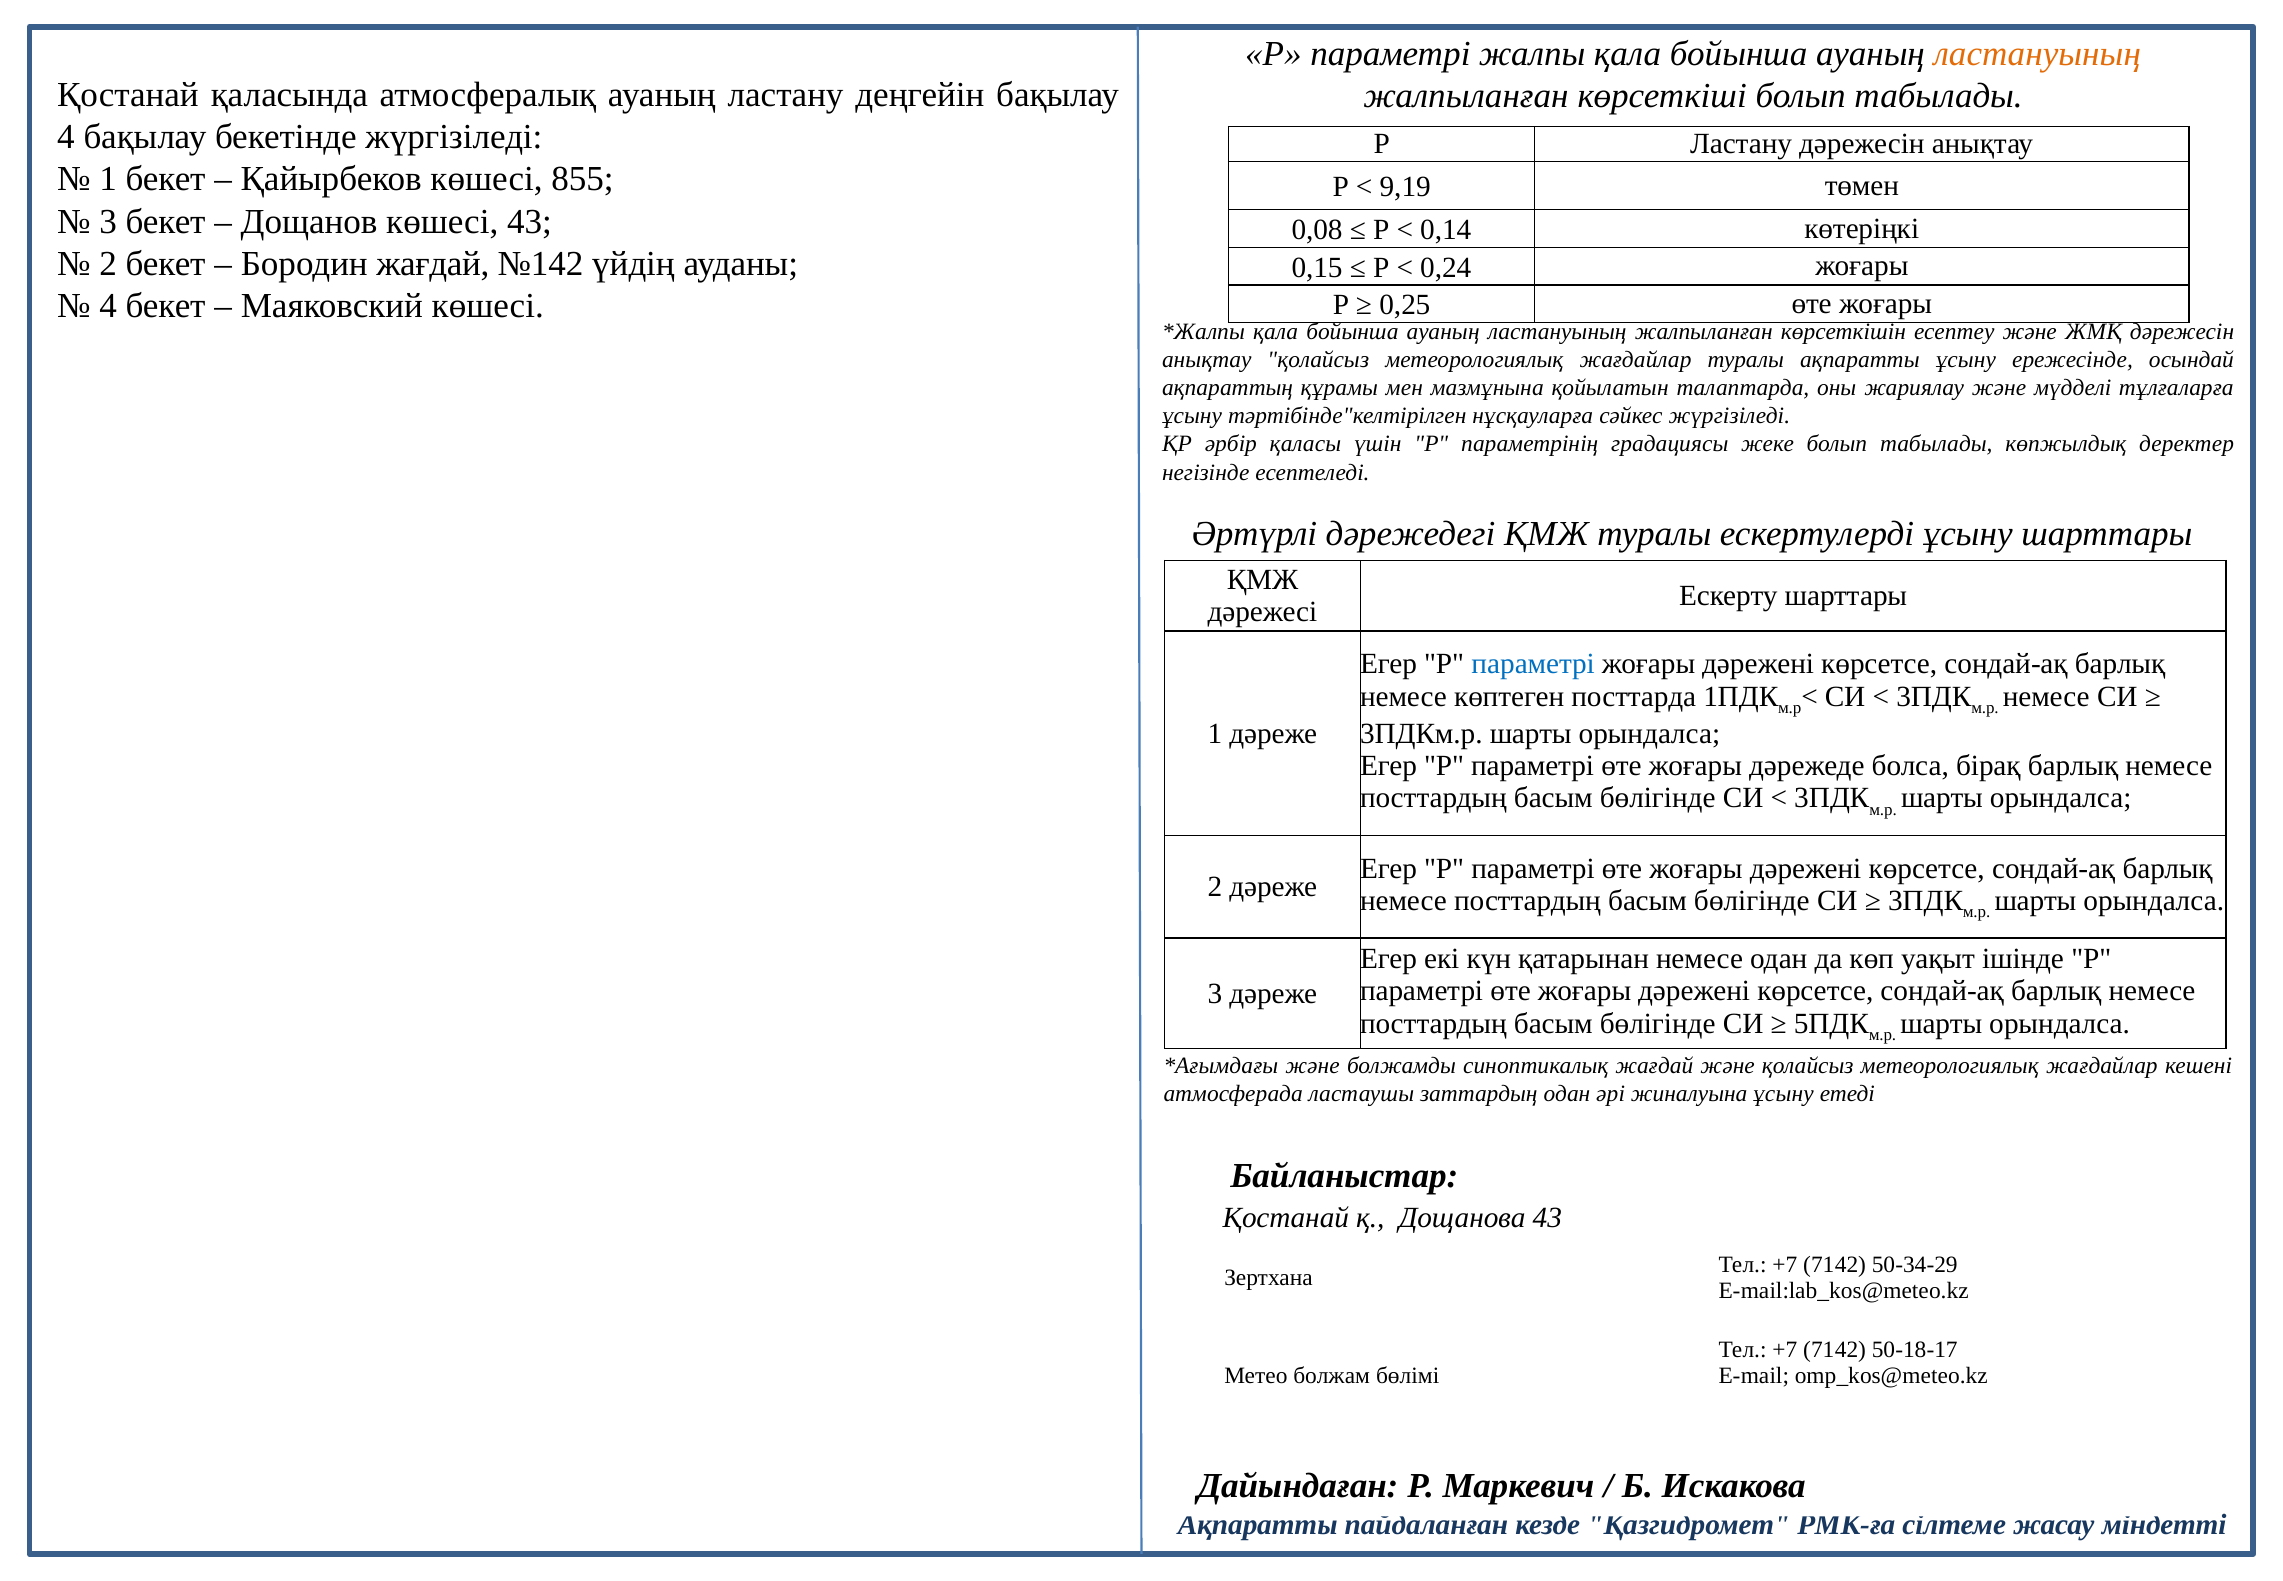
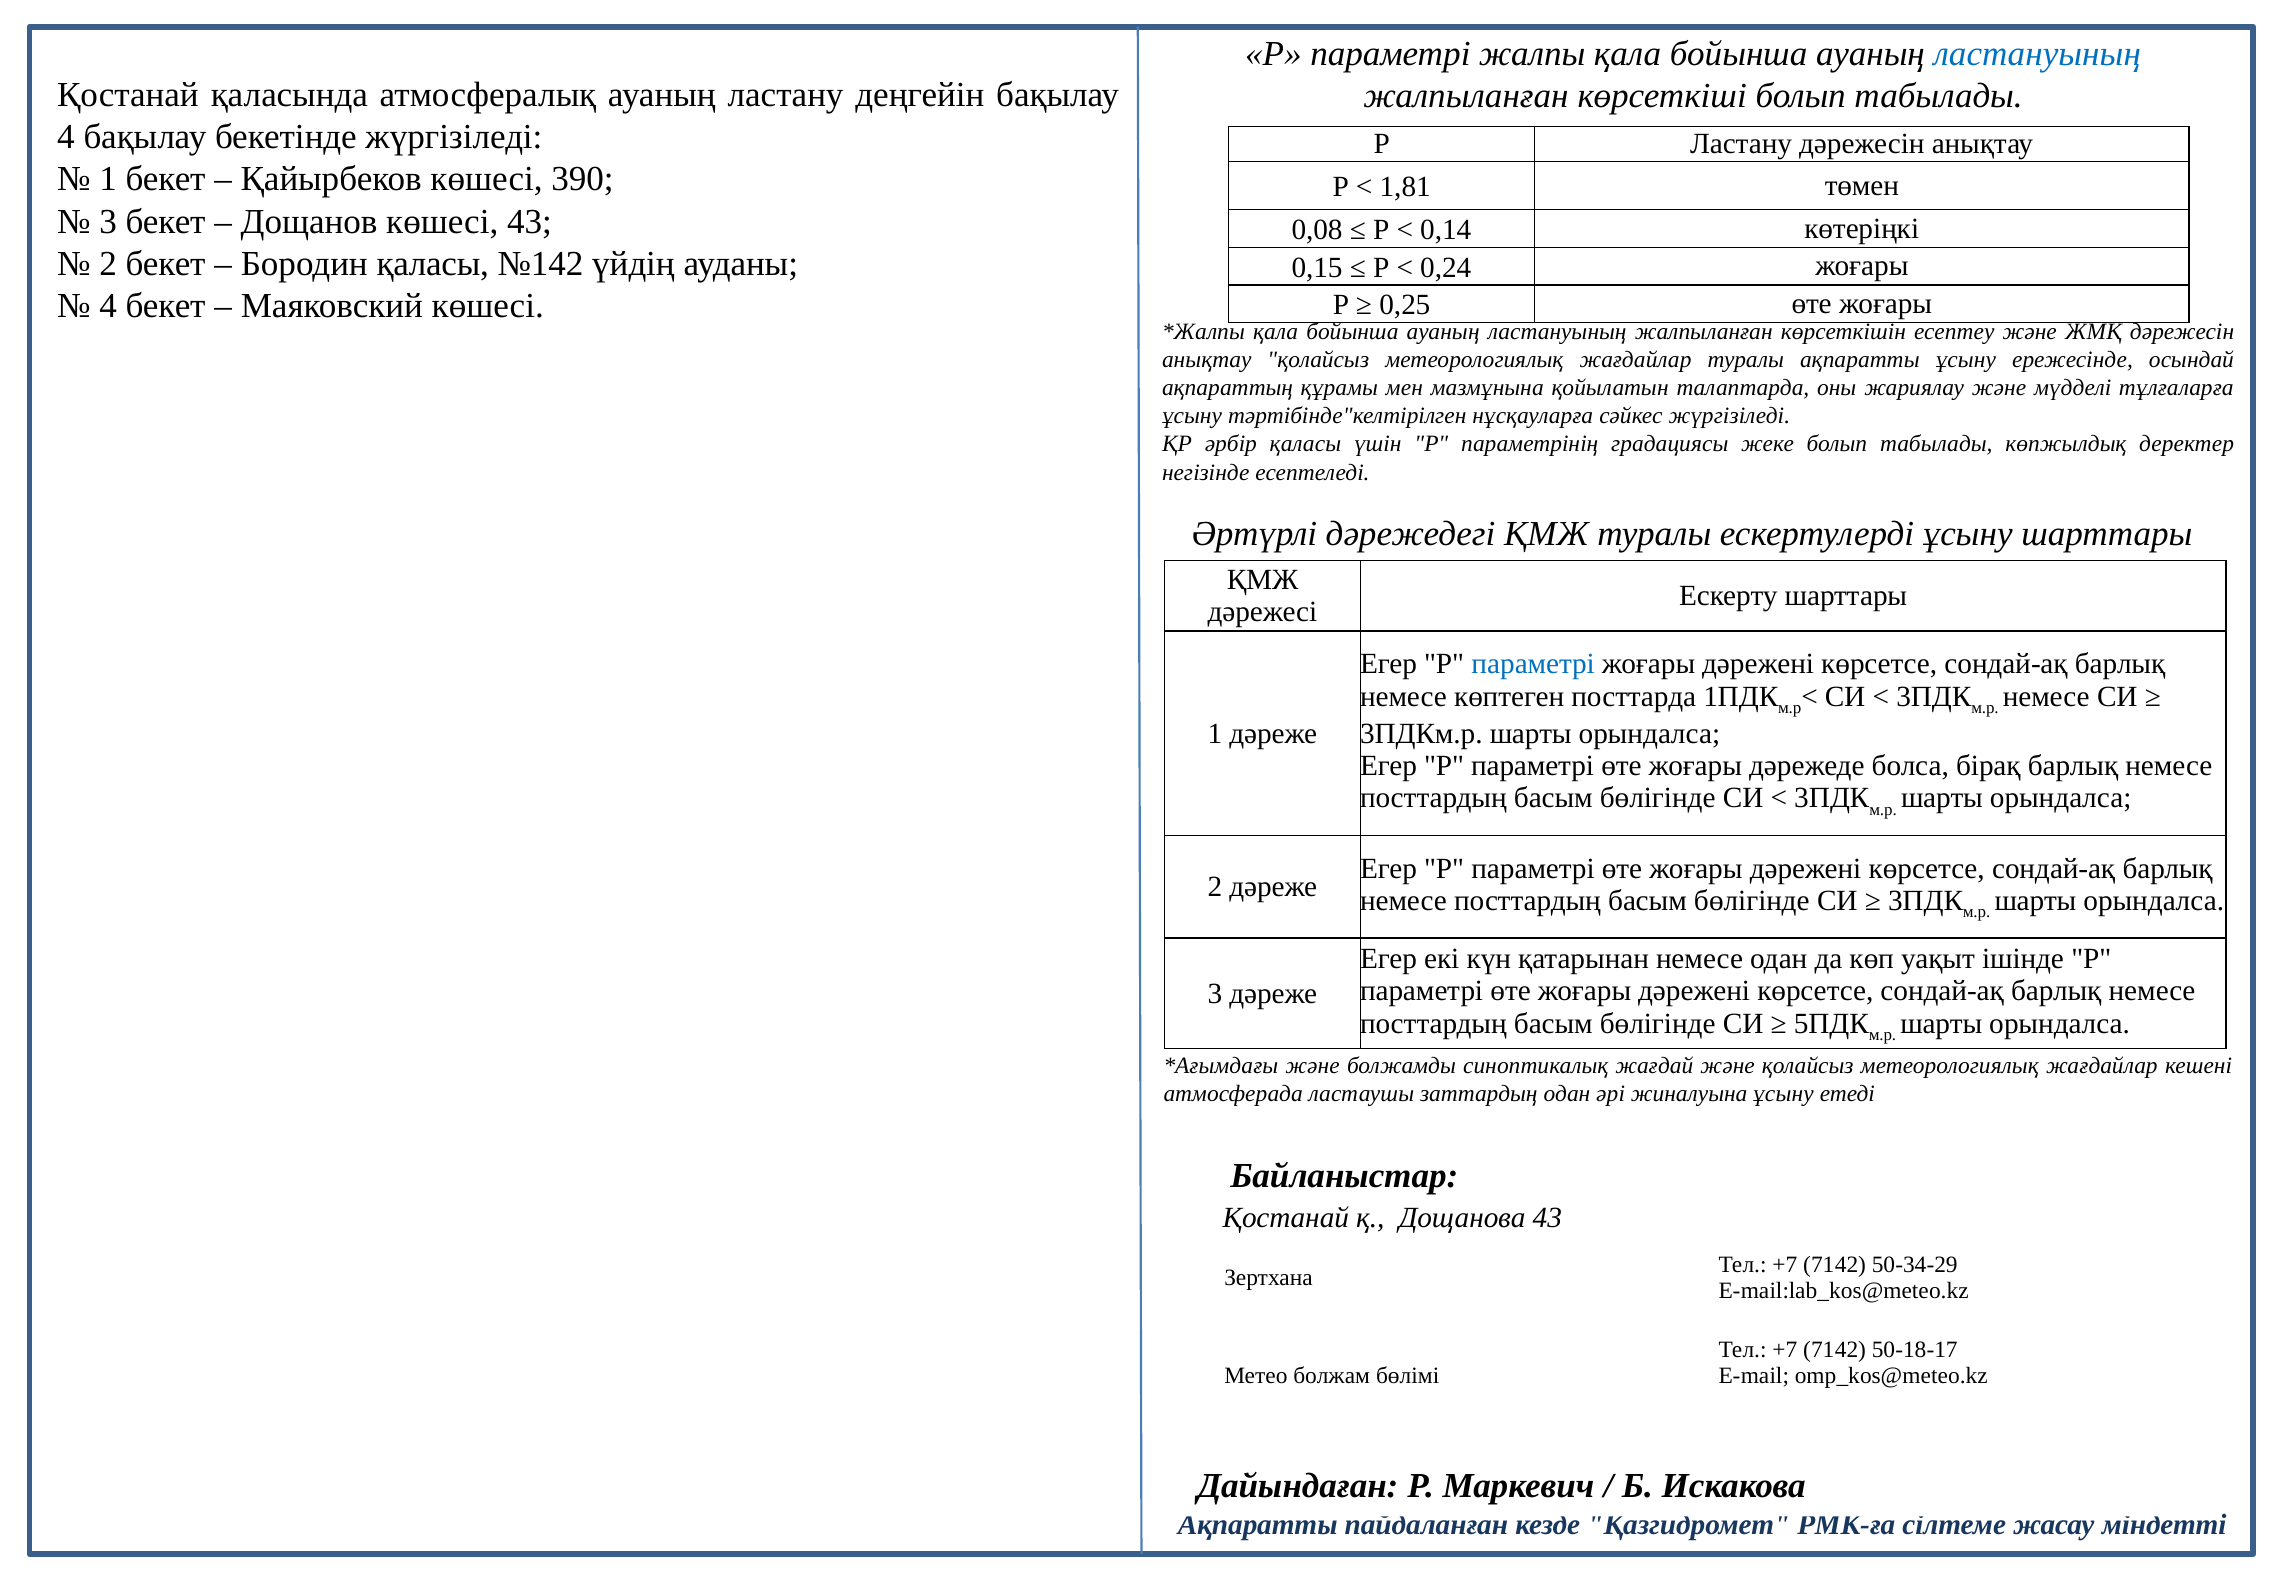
ластануының at (2037, 54) colour: orange -> blue
855: 855 -> 390
9,19: 9,19 -> 1,81
Бородин жағдай: жағдай -> қаласы
